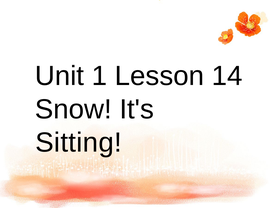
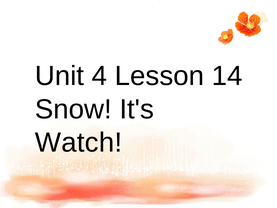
1: 1 -> 4
Sitting: Sitting -> Watch
